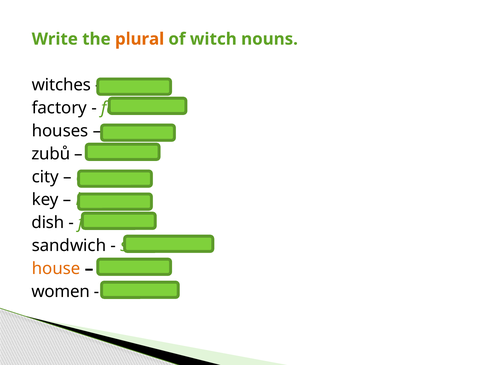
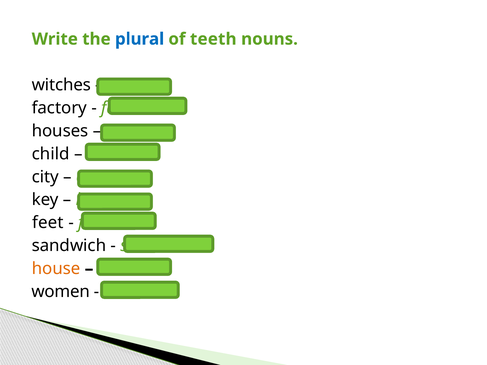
plural colour: orange -> blue
witch: witch -> teeth
zubů: zubů -> child
dish at (48, 223): dish -> feet
